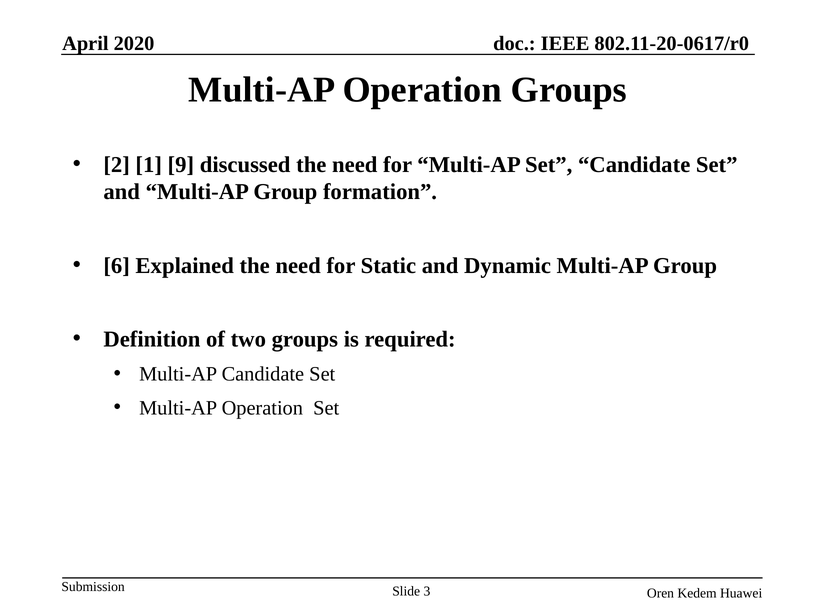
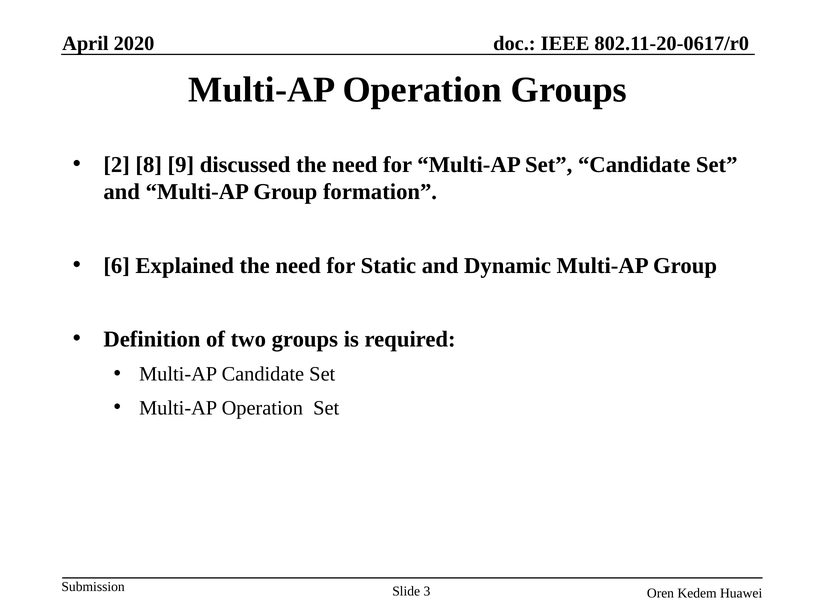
1: 1 -> 8
